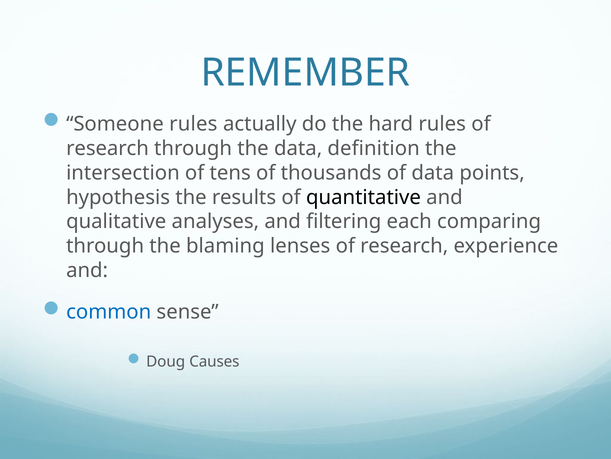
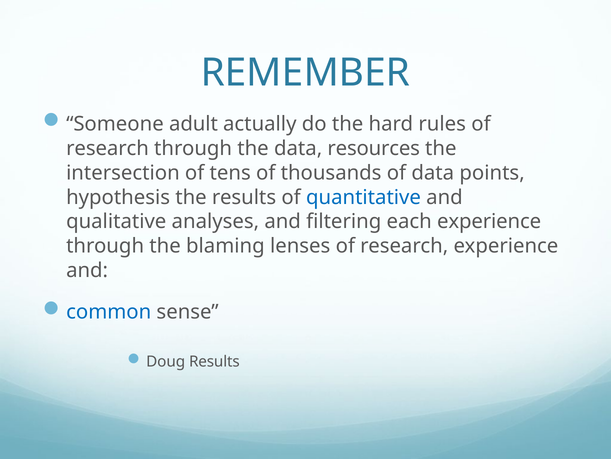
Someone rules: rules -> adult
definition: definition -> resources
quantitative colour: black -> blue
each comparing: comparing -> experience
Doug Causes: Causes -> Results
